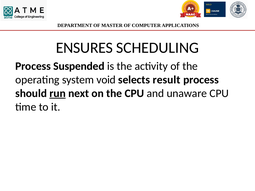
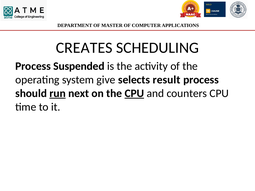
ENSURES: ENSURES -> CREATES
void: void -> give
CPU at (134, 93) underline: none -> present
unaware: unaware -> counters
